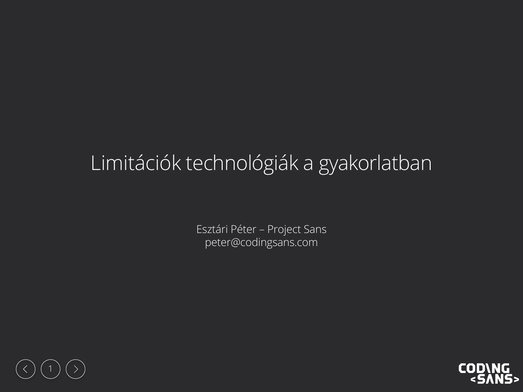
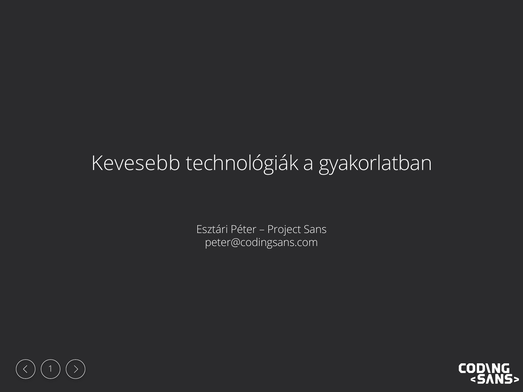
Limitációk: Limitációk -> Kevesebb
